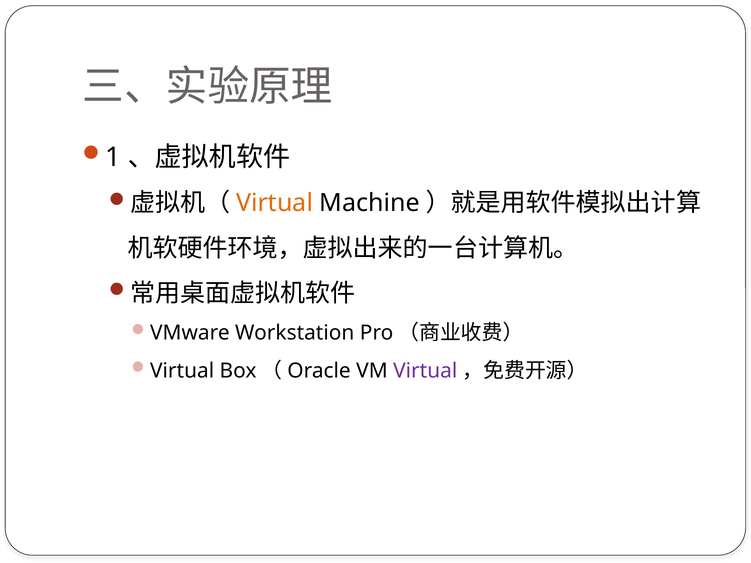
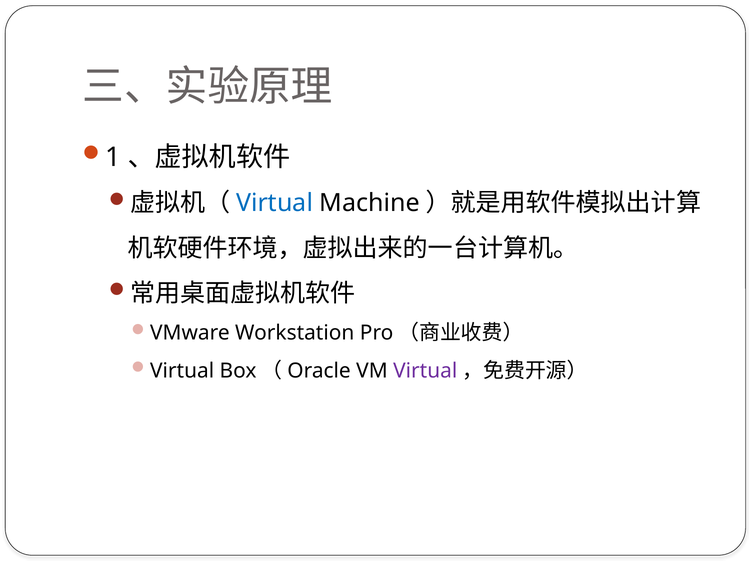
Virtual at (275, 203) colour: orange -> blue
